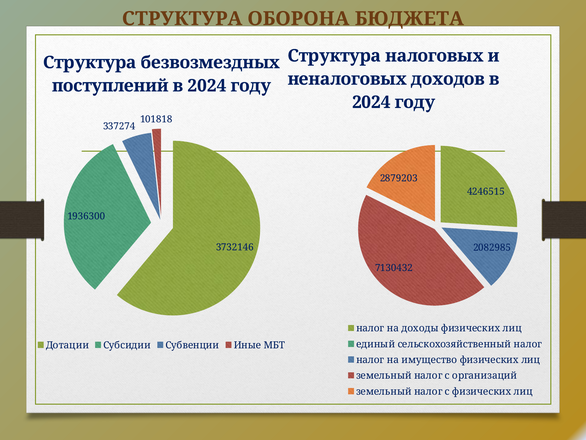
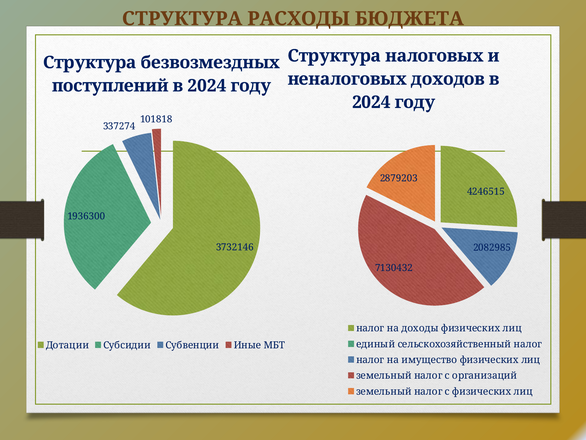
ОБОРОНА: ОБОРОНА -> РАСХОДЫ
